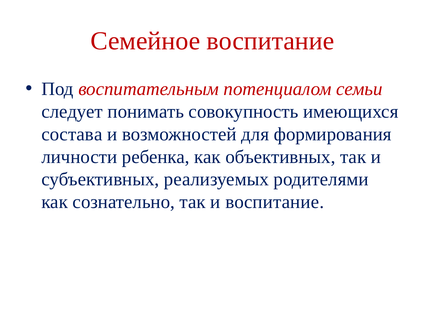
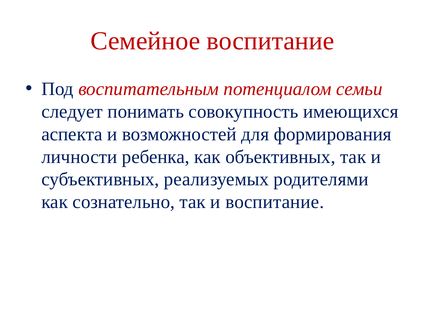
состава: состава -> аспекта
